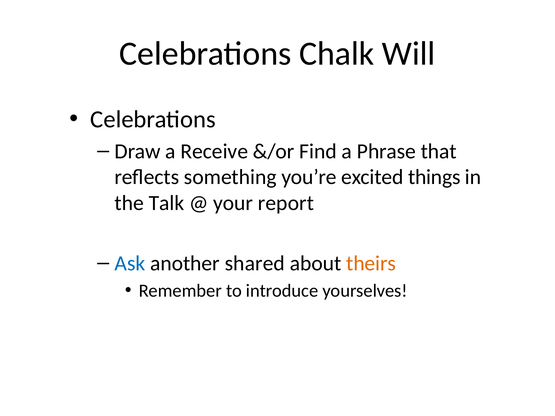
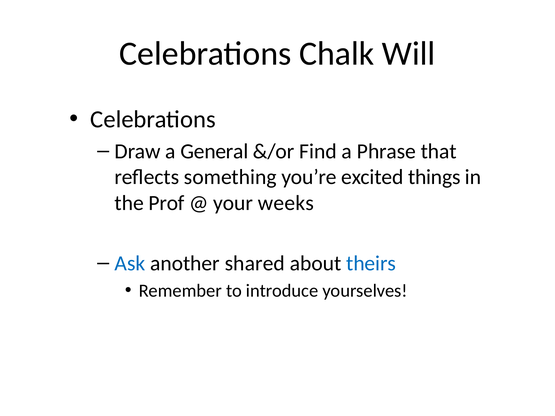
Receive: Receive -> General
Talk: Talk -> Prof
report: report -> weeks
theirs colour: orange -> blue
